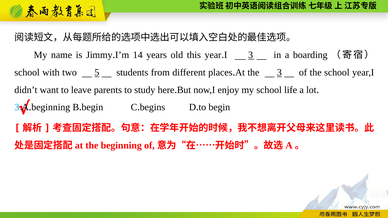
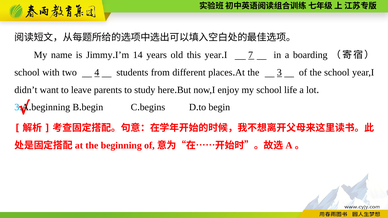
3 at (251, 55): 3 -> 7
5: 5 -> 4
